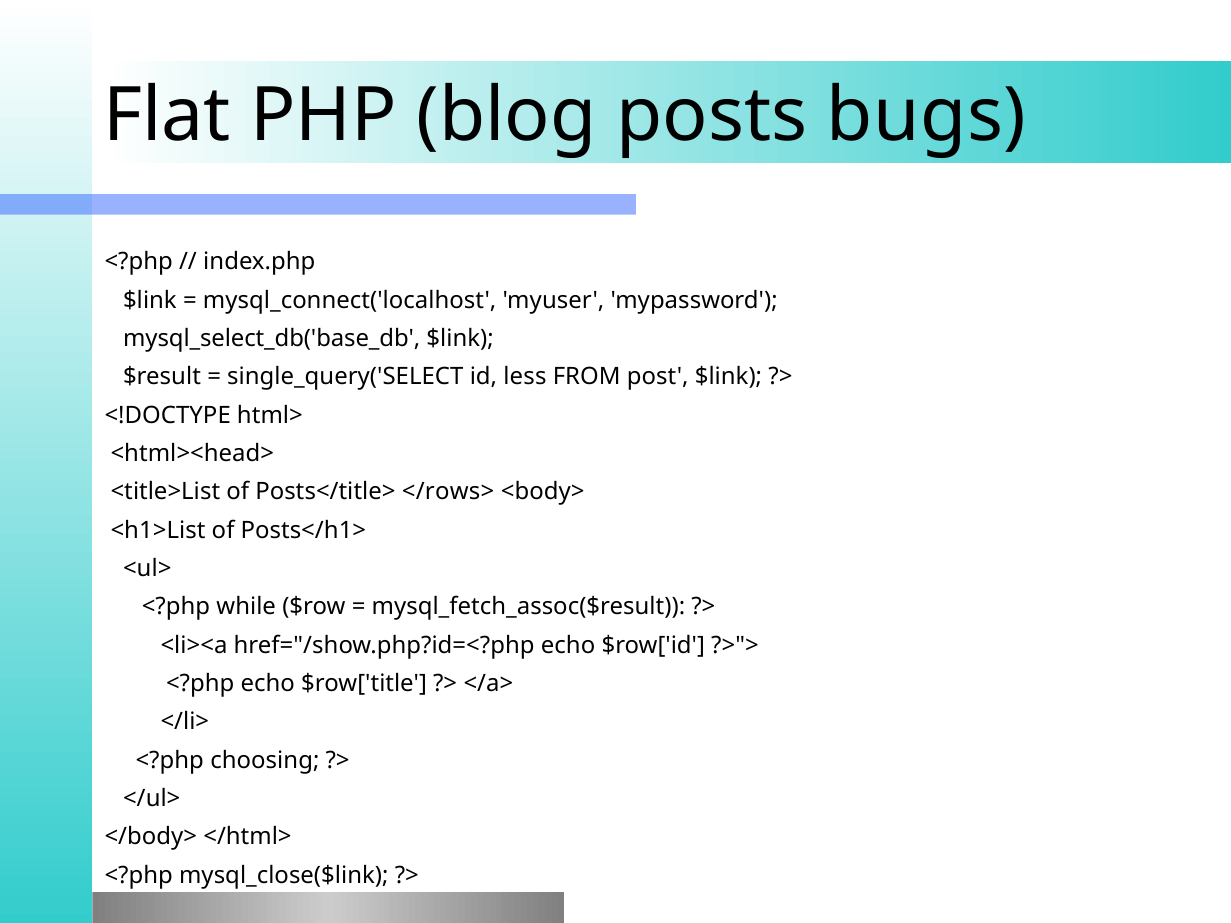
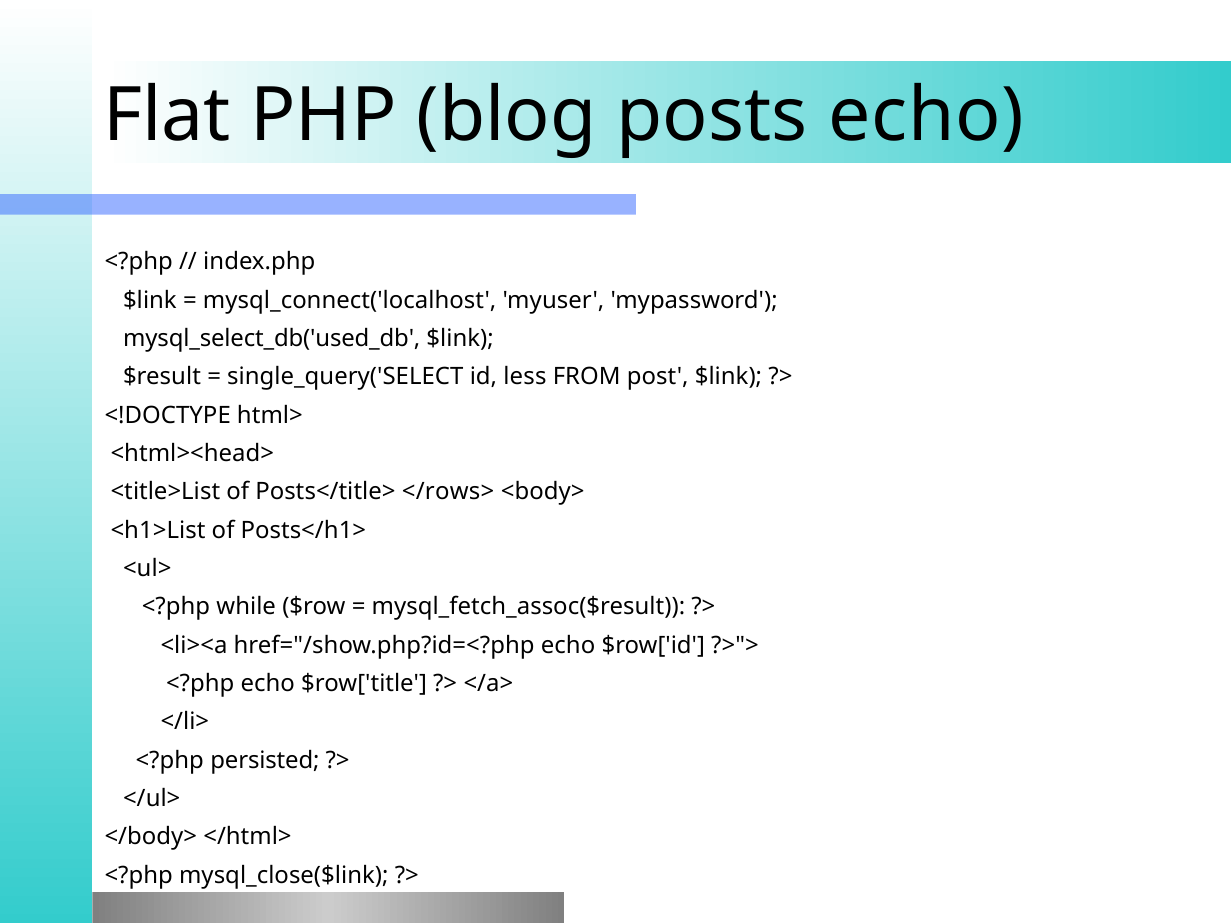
posts bugs: bugs -> echo
mysql_select_db('base_db: mysql_select_db('base_db -> mysql_select_db('used_db
choosing: choosing -> persisted
